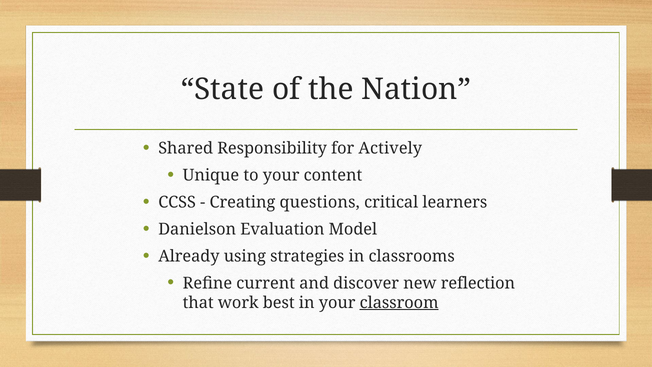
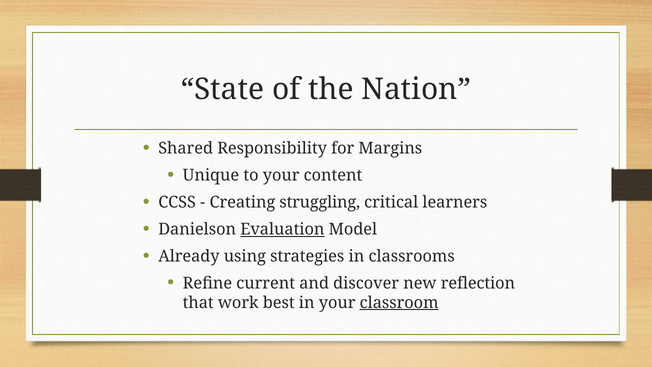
Actively: Actively -> Margins
questions: questions -> struggling
Evaluation underline: none -> present
